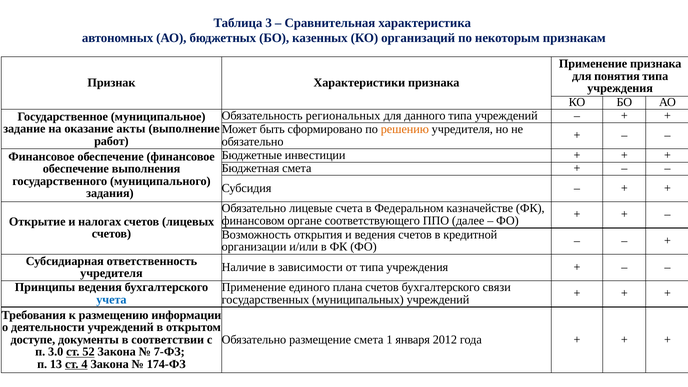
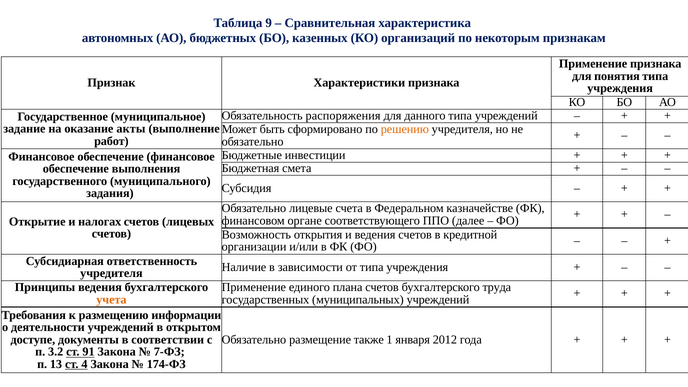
3: 3 -> 9
региональных: региональных -> распоряжения
связи: связи -> труда
учета colour: blue -> orange
размещение смета: смета -> также
3.0: 3.0 -> 3.2
52: 52 -> 91
